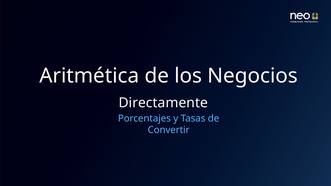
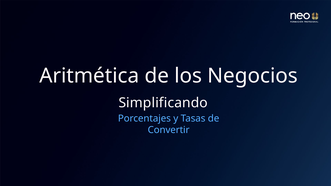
Directamente: Directamente -> Simplificando
